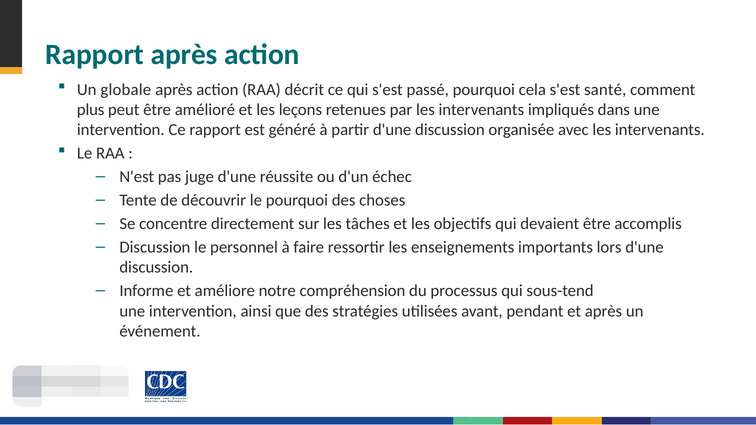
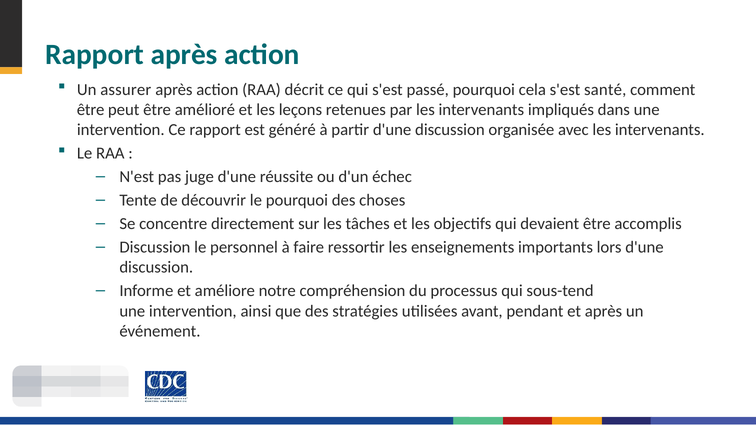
globale: globale -> assurer
plus at (91, 110): plus -> être
